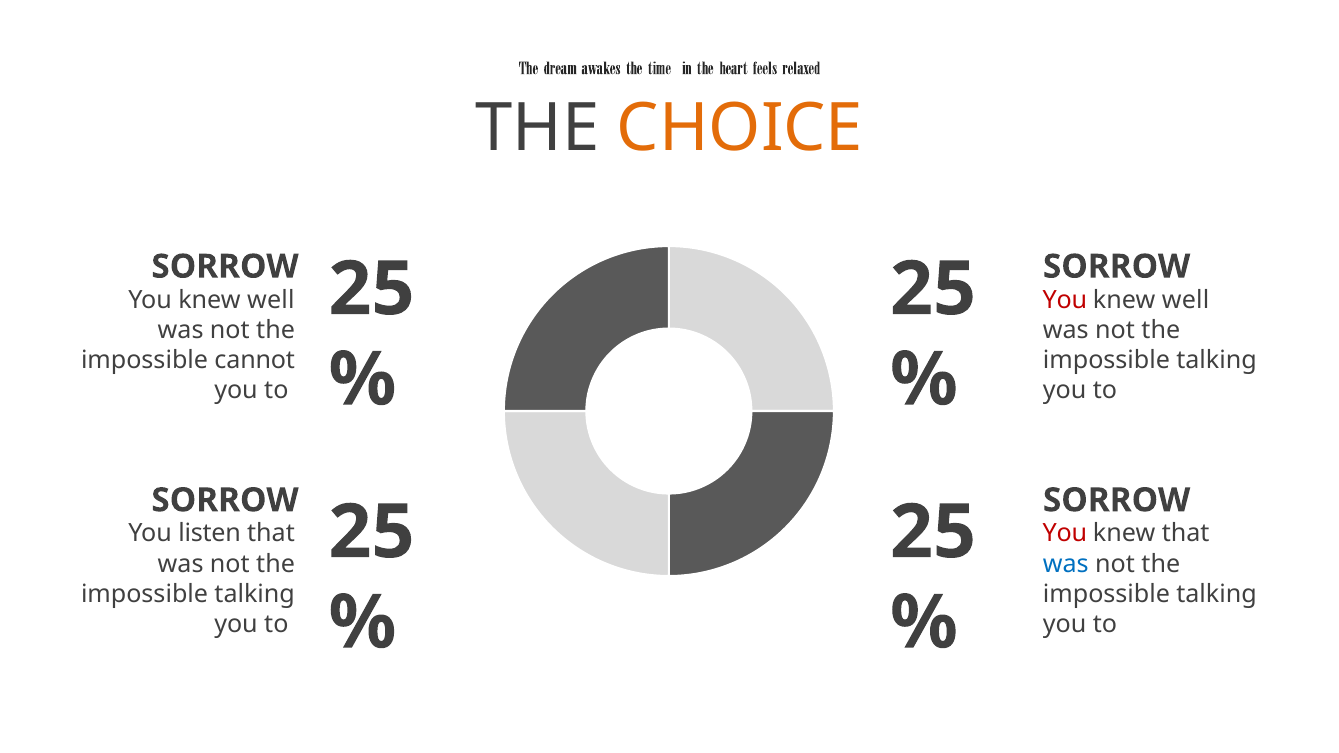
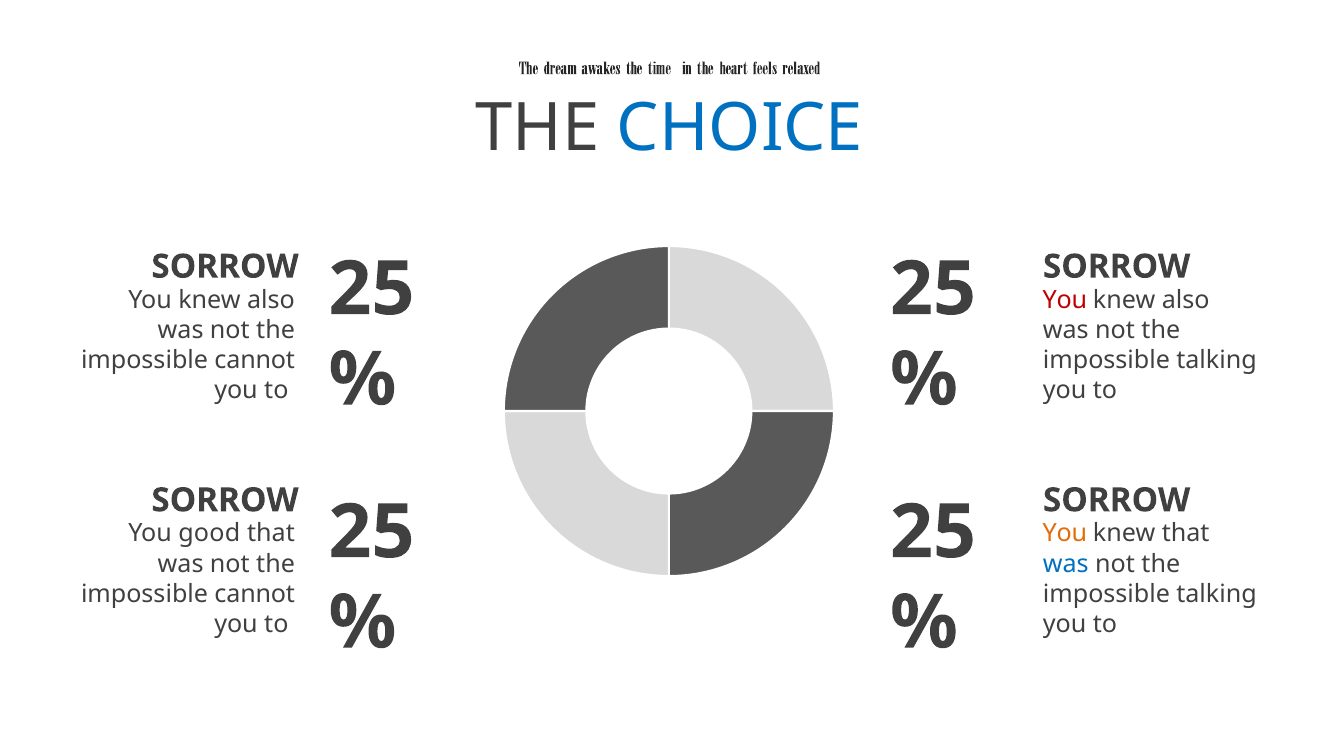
CHOICE colour: orange -> blue
well at (271, 300): well -> also
well at (1186, 300): well -> also
listen: listen -> good
You at (1065, 534) colour: red -> orange
talking at (255, 594): talking -> cannot
